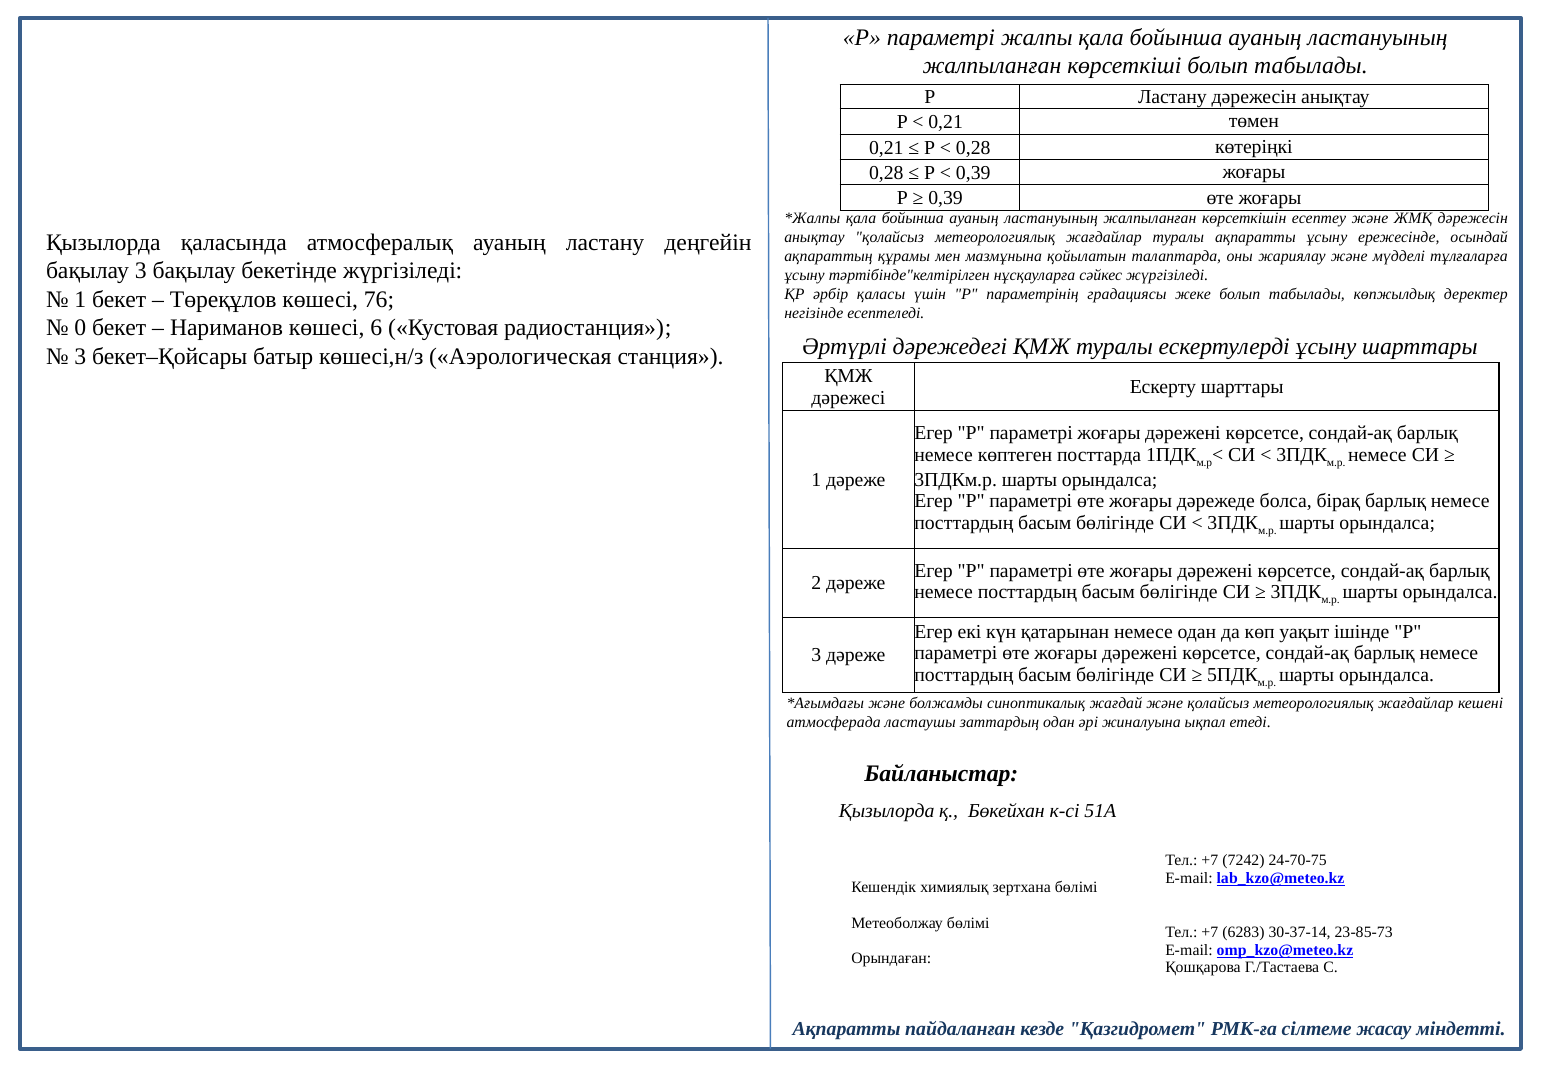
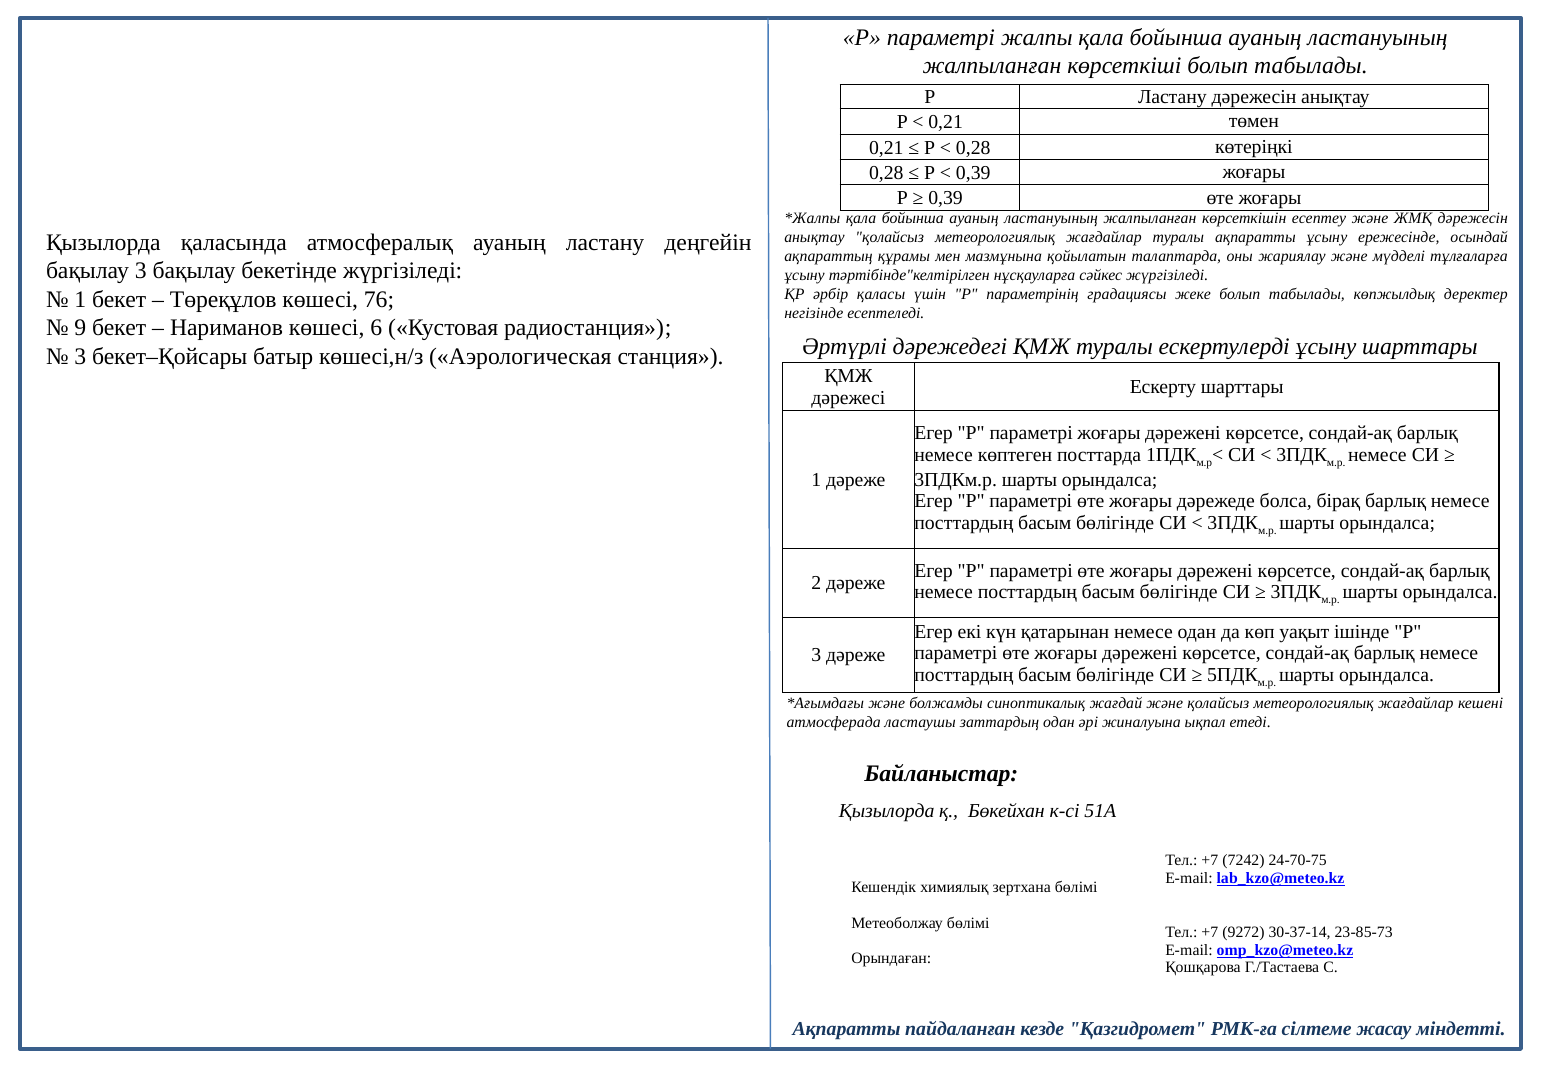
0: 0 -> 9
6283: 6283 -> 9272
